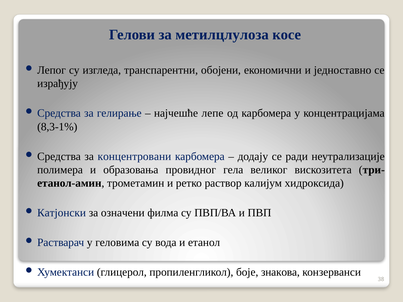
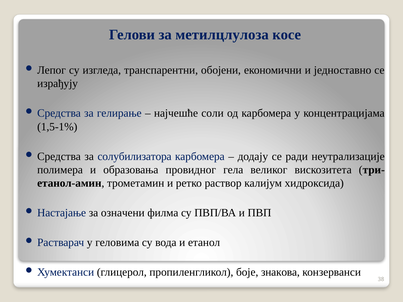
лепе: лепе -> соли
8,3-1%: 8,3-1% -> 1,5-1%
концентровани: концентровани -> солубилизатора
Катјонски: Катјонски -> Настајање
